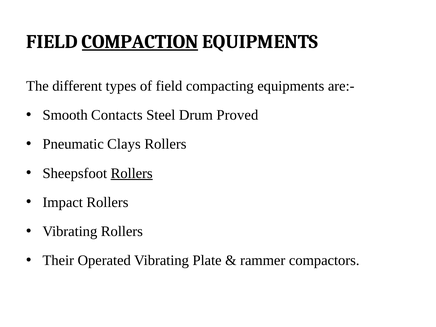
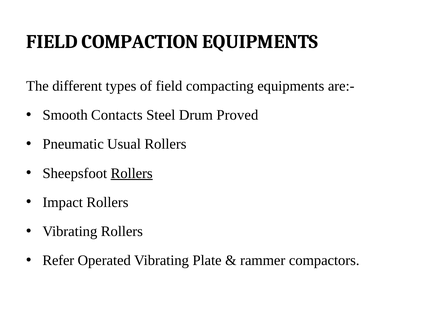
COMPACTION underline: present -> none
Clays: Clays -> Usual
Their: Their -> Refer
